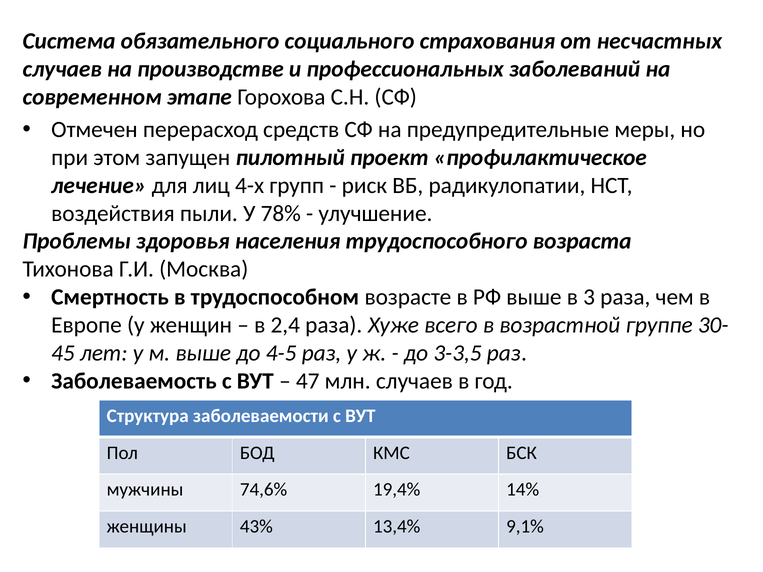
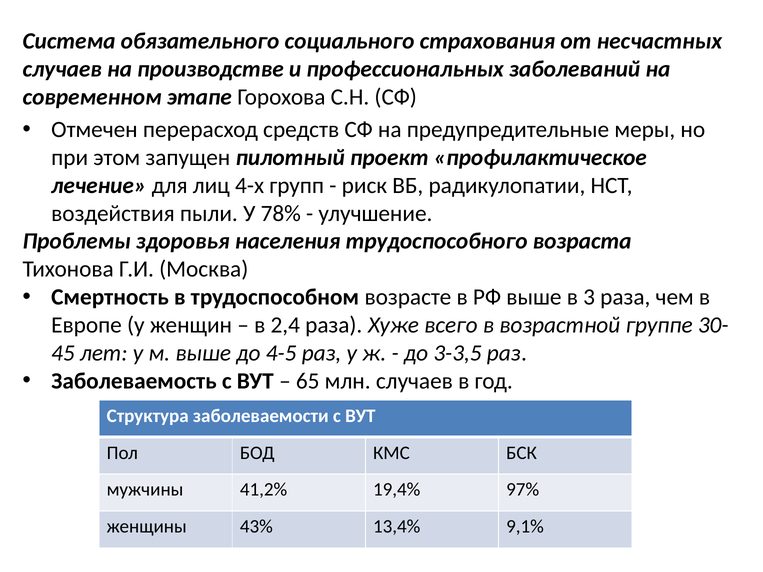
47: 47 -> 65
74,6%: 74,6% -> 41,2%
14%: 14% -> 97%
